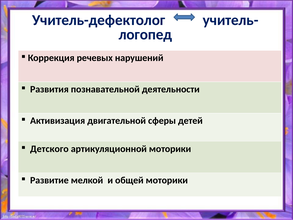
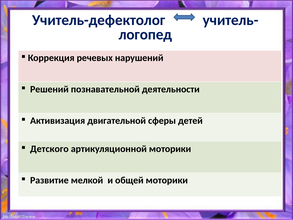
Развития: Развития -> Решений
